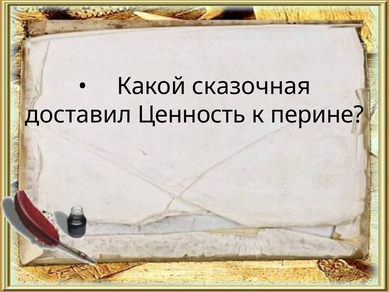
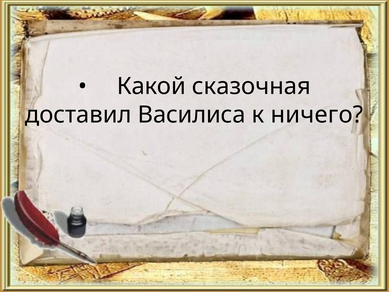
Ценность: Ценность -> Василиса
перине: перине -> ничего
